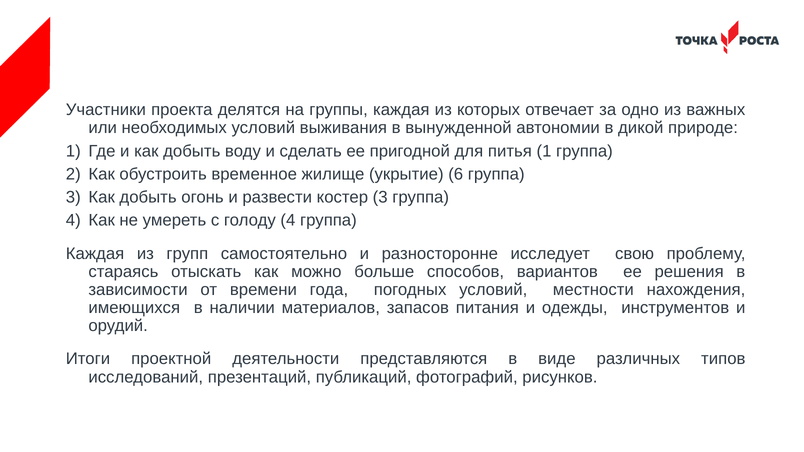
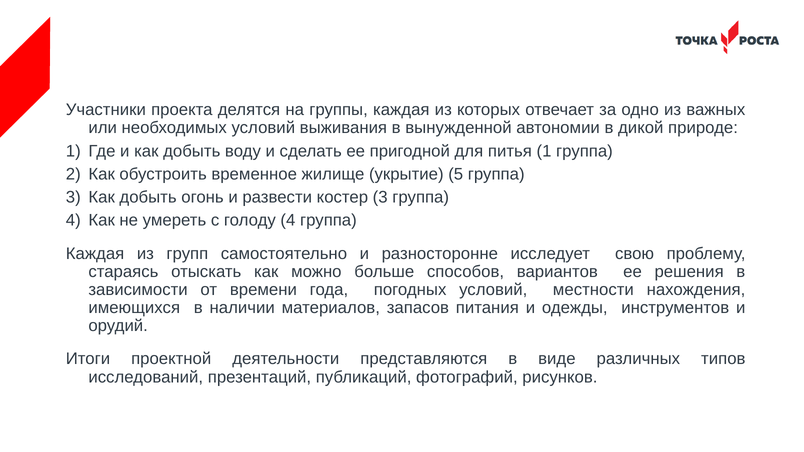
6: 6 -> 5
